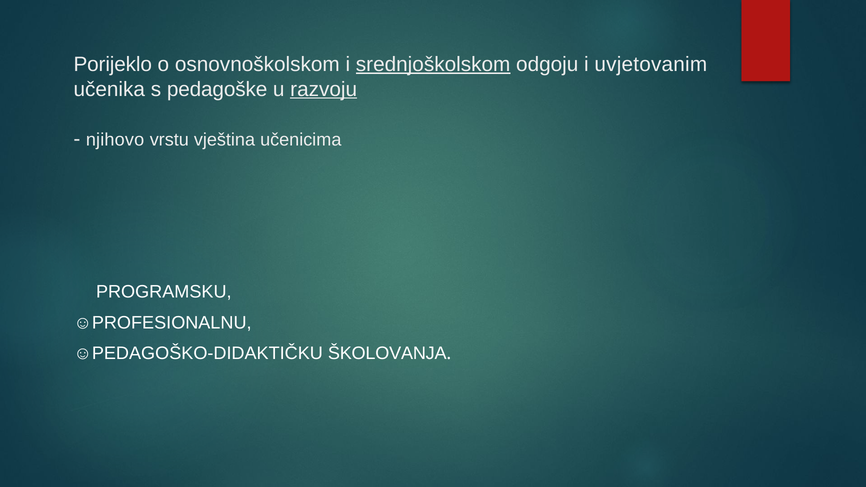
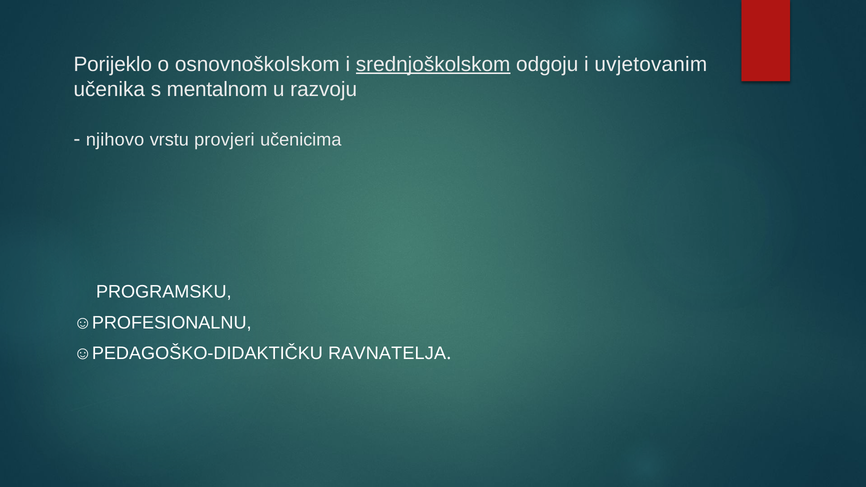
pedagoške: pedagoške -> mentalnom
razvoju underline: present -> none
vještina: vještina -> provjeri
ŠKOLOVANJA: ŠKOLOVANJA -> RAVNATELJA
